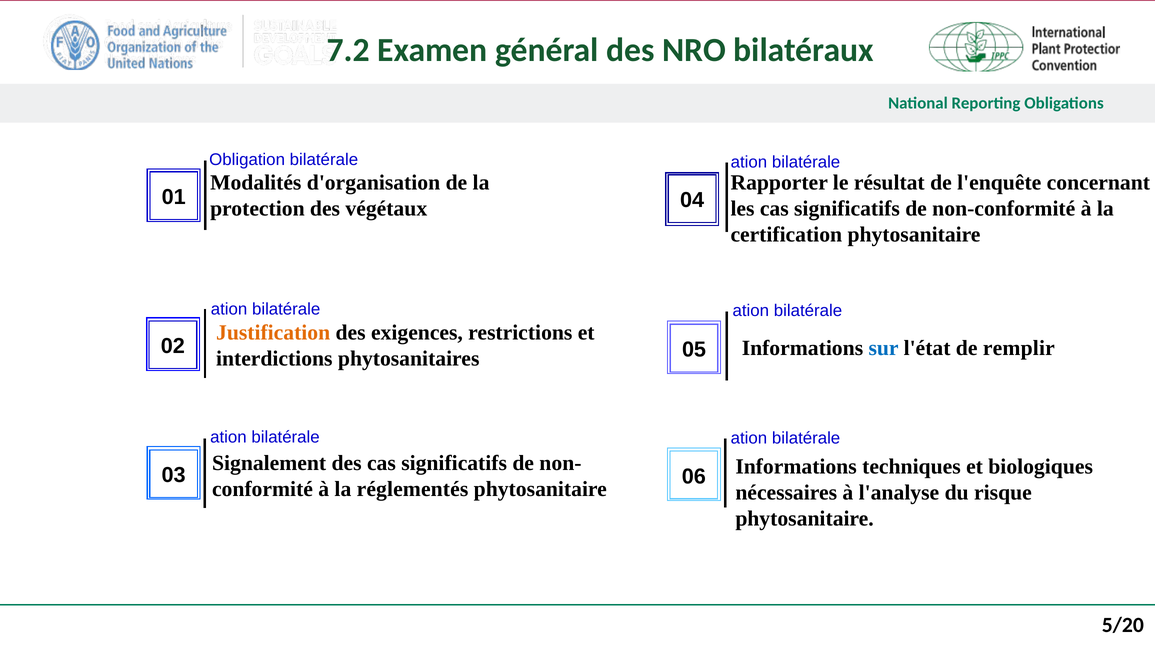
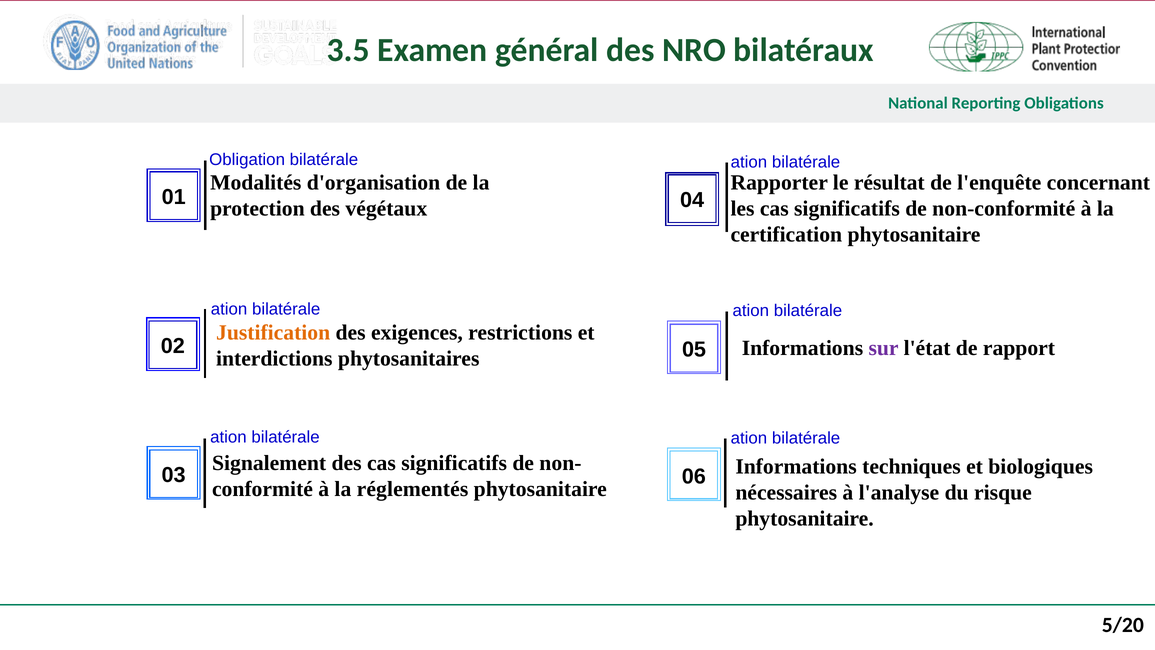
7.2: 7.2 -> 3.5
sur colour: blue -> purple
remplir: remplir -> rapport
